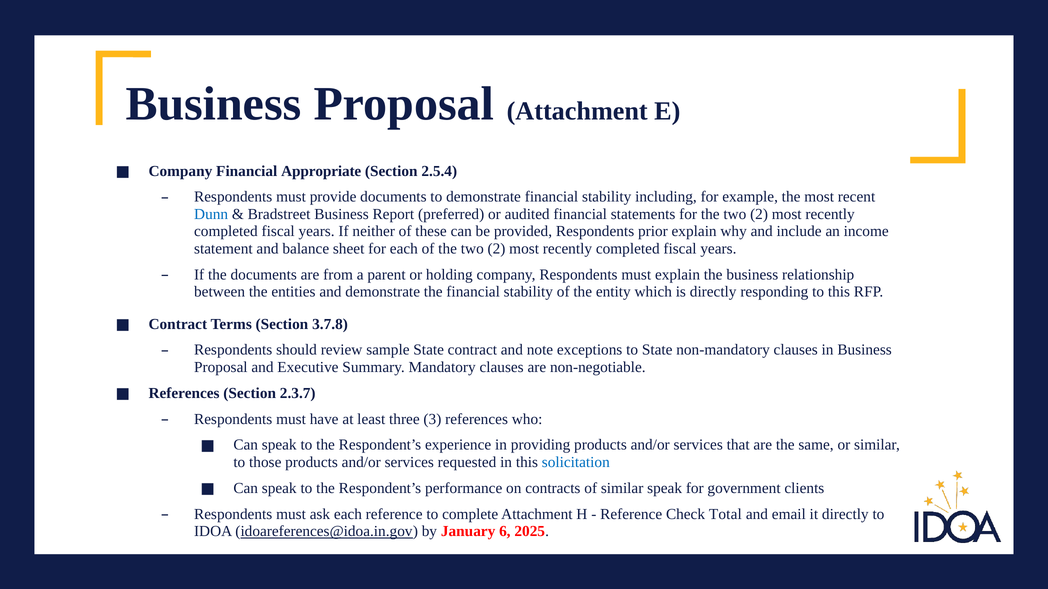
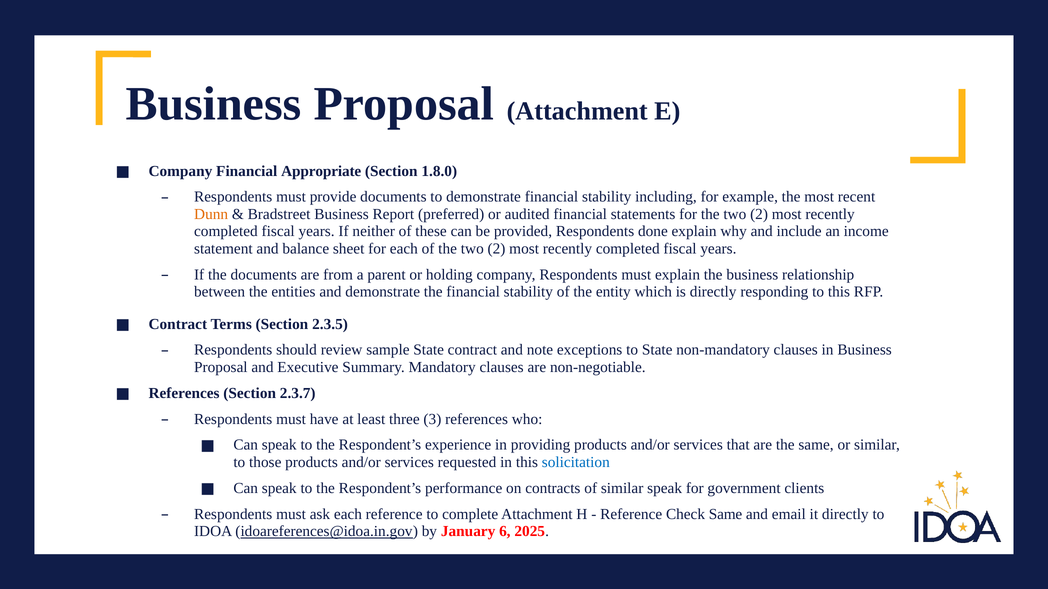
2.5.4: 2.5.4 -> 1.8.0
Dunn colour: blue -> orange
prior: prior -> done
3.7.8: 3.7.8 -> 2.3.5
Check Total: Total -> Same
